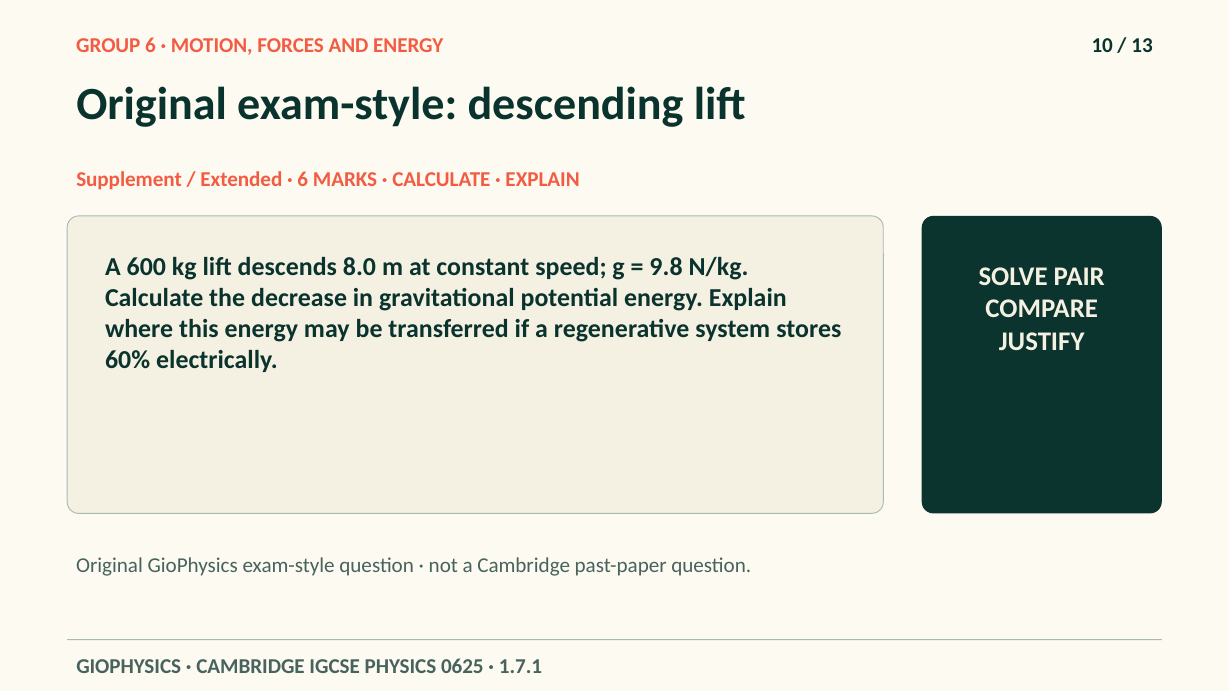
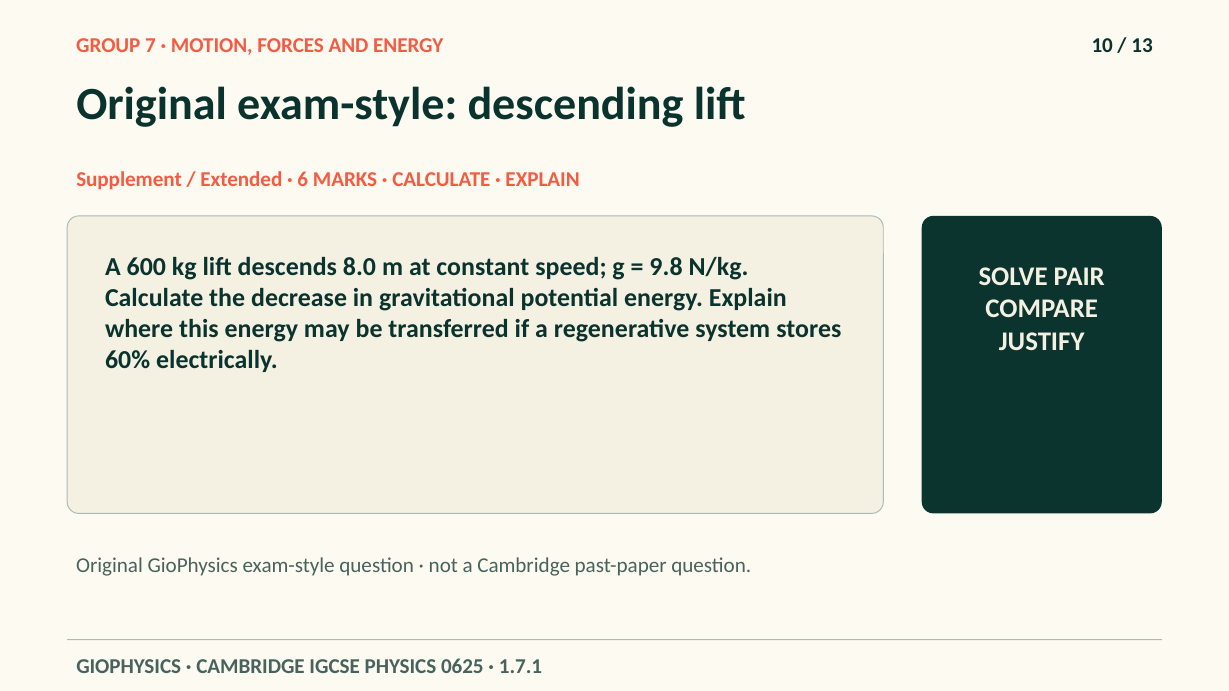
GROUP 6: 6 -> 7
